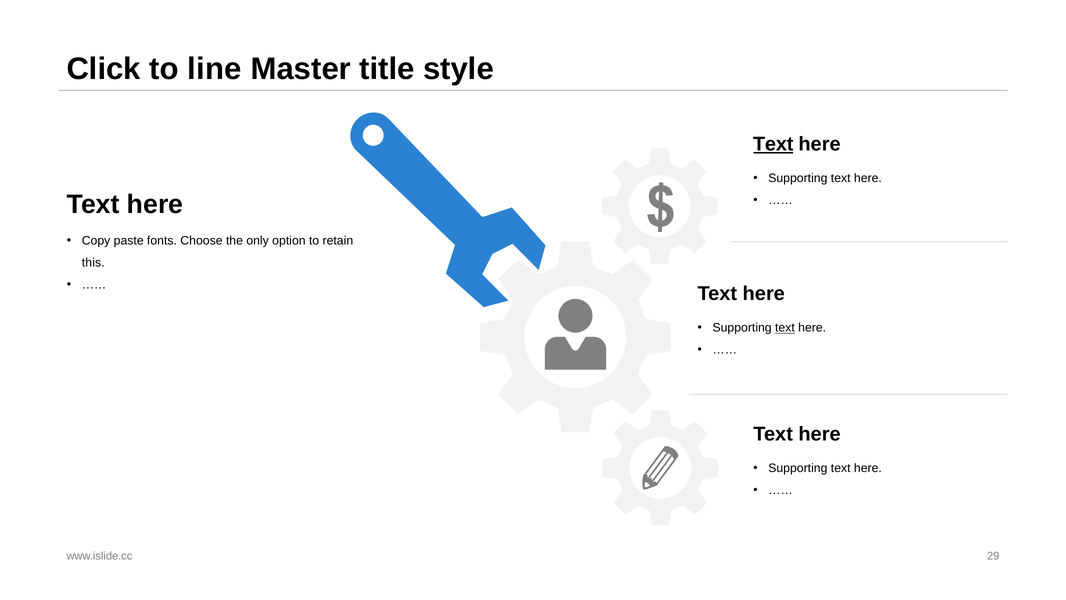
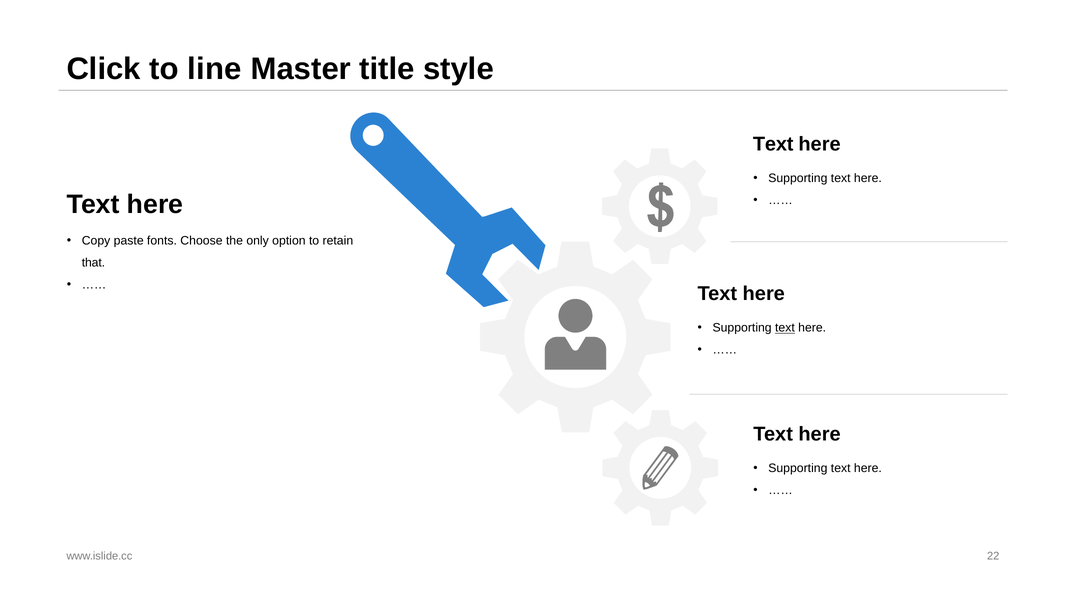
Text at (773, 144) underline: present -> none
this: this -> that
29: 29 -> 22
